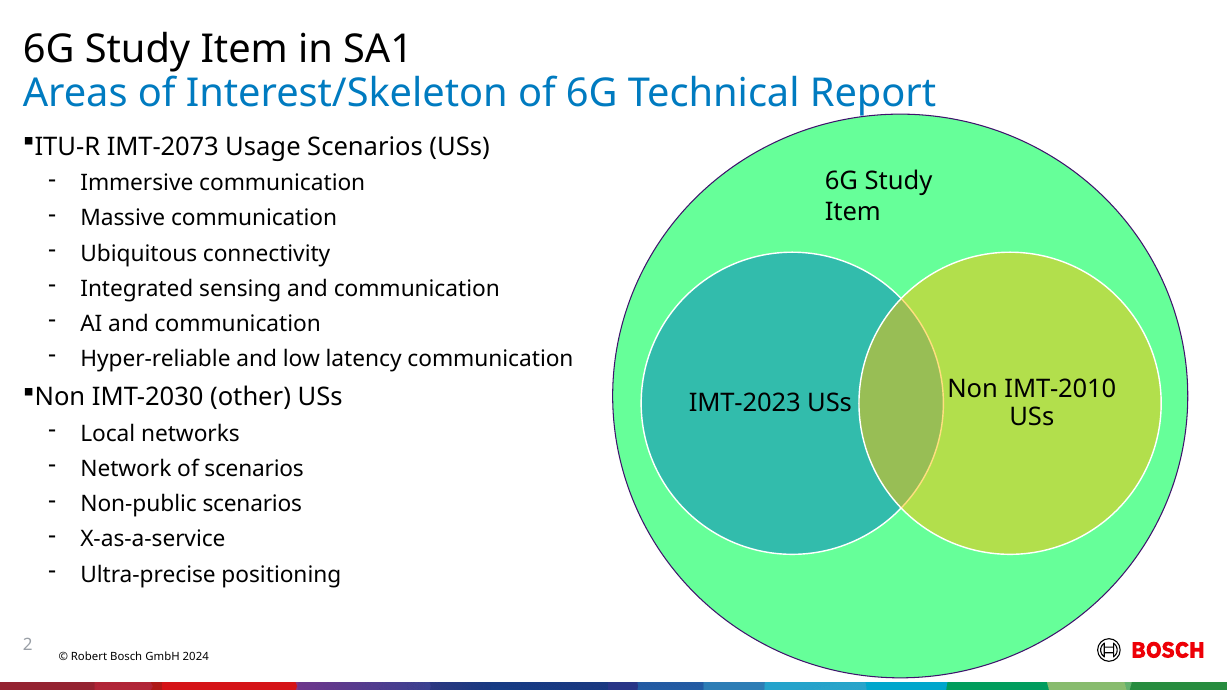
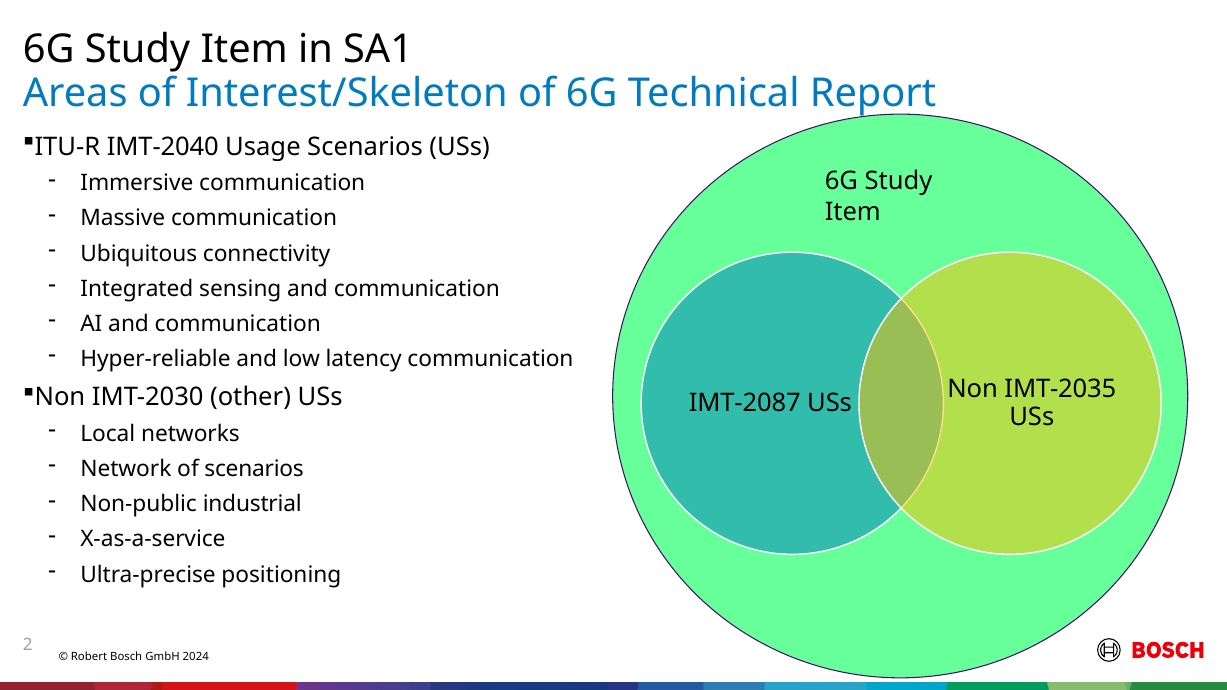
IMT-2073: IMT-2073 -> IMT-2040
IMT-2010: IMT-2010 -> IMT-2035
IMT-2023: IMT-2023 -> IMT-2087
Non-public scenarios: scenarios -> industrial
